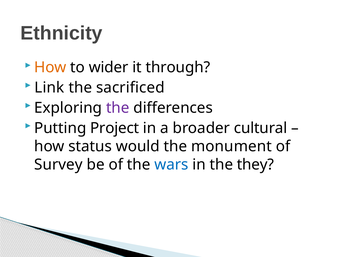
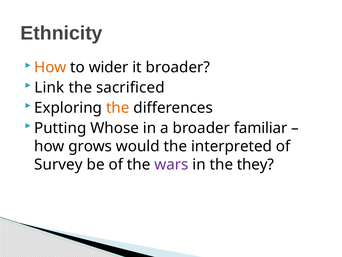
it through: through -> broader
the at (118, 108) colour: purple -> orange
Project: Project -> Whose
cultural: cultural -> familiar
status: status -> grows
monument: monument -> interpreted
wars colour: blue -> purple
